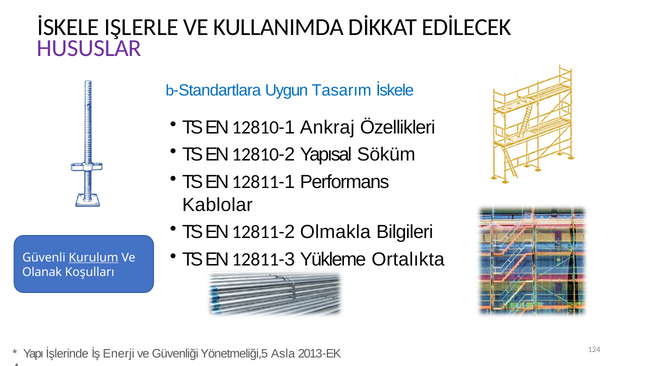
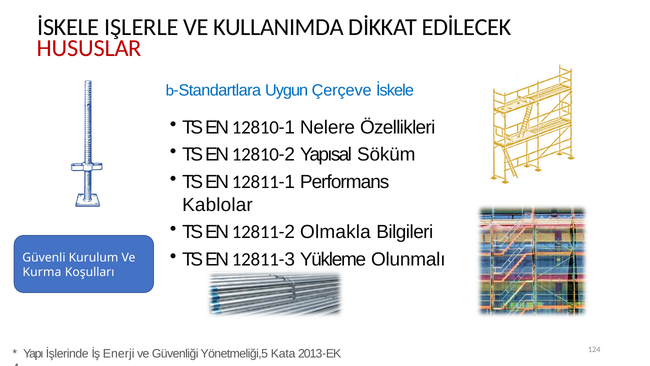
HUSUSLAR colour: purple -> red
Tasarım: Tasarım -> Çerçeve
Ankraj: Ankraj -> Nelere
Ortalıkta: Ortalıkta -> Olunmalı
Kurulum underline: present -> none
Olanak: Olanak -> Kurma
Asla: Asla -> Kata
